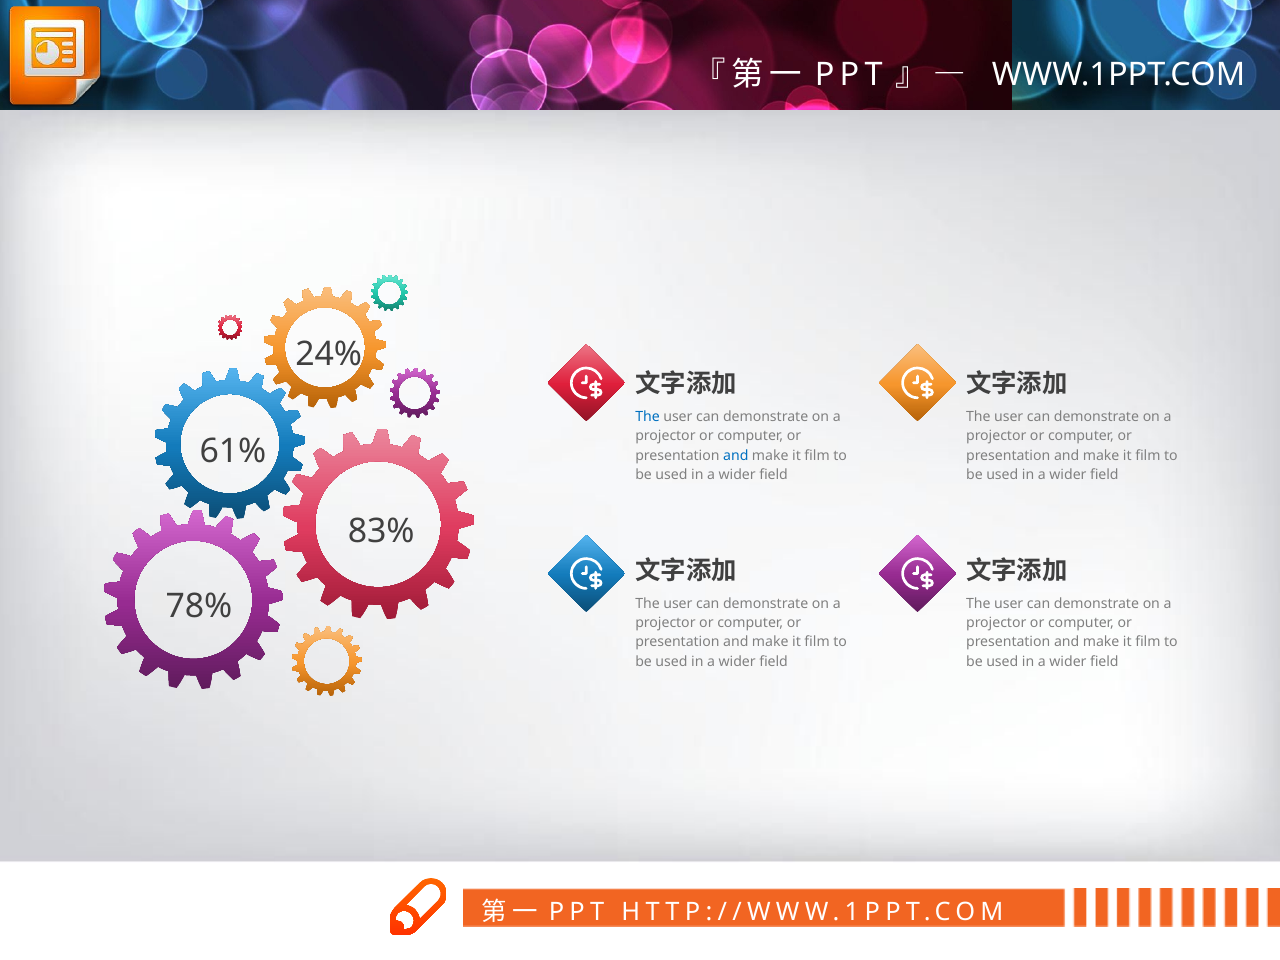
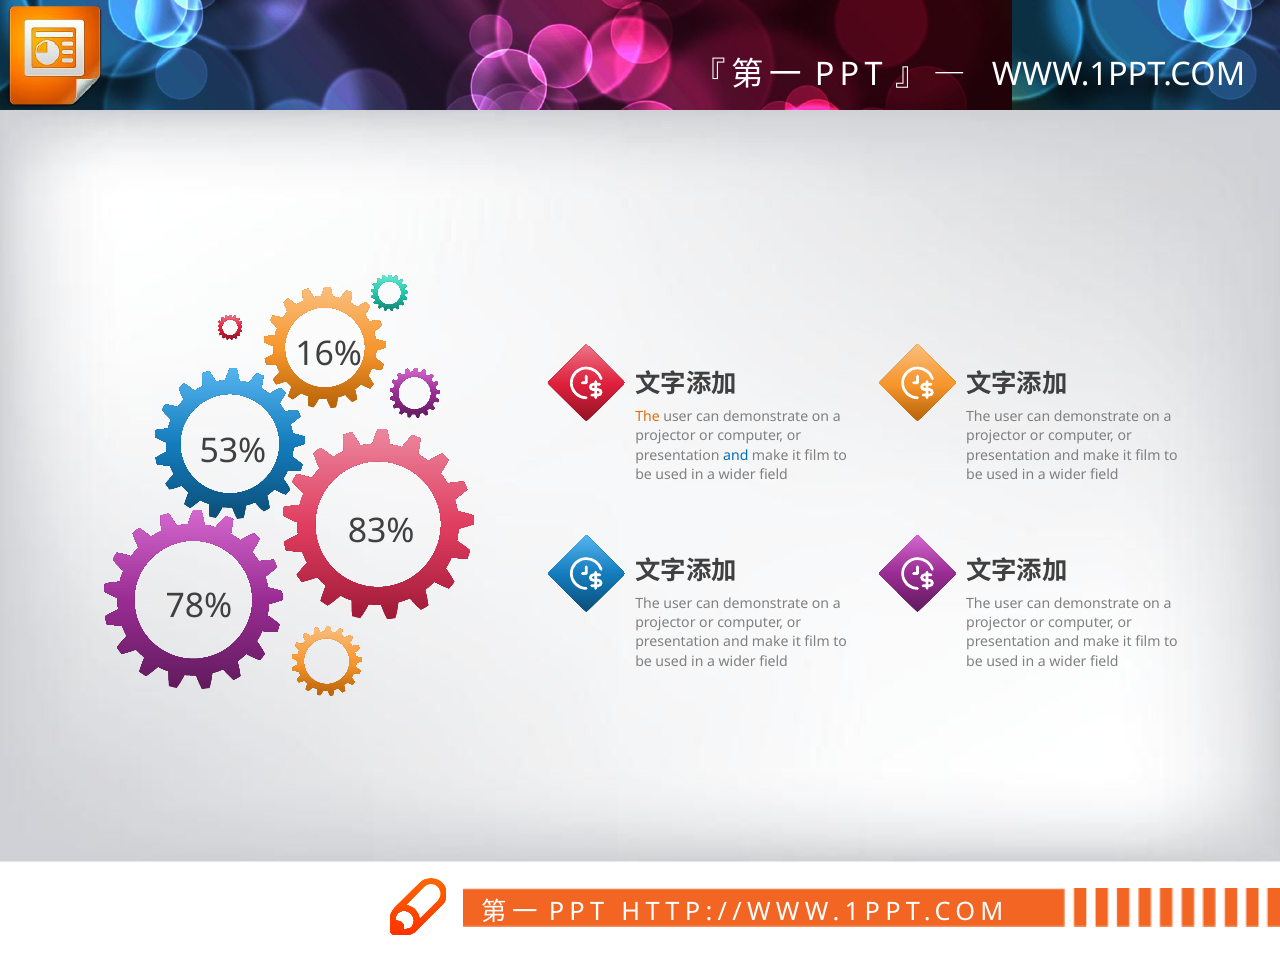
24%: 24% -> 16%
The at (648, 417) colour: blue -> orange
61%: 61% -> 53%
